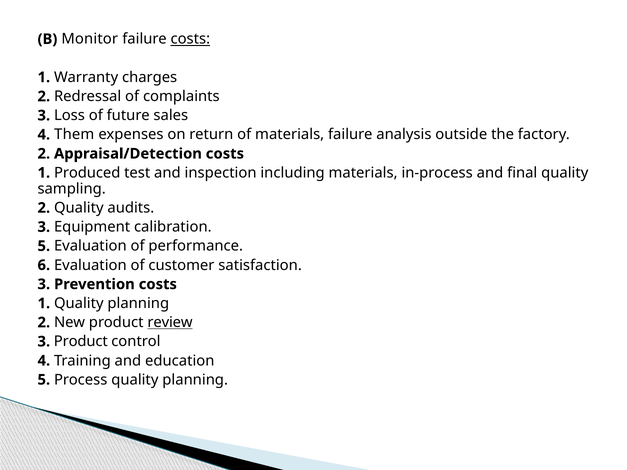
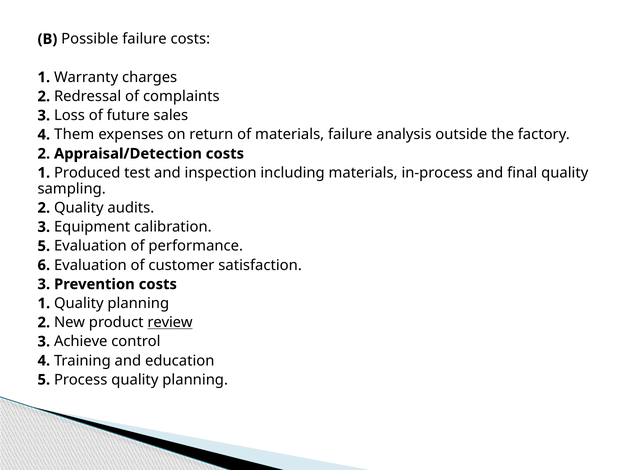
Monitor: Monitor -> Possible
costs at (190, 39) underline: present -> none
3 Product: Product -> Achieve
